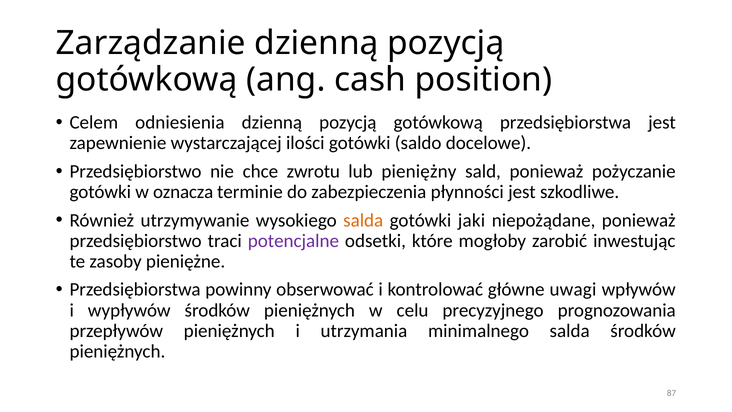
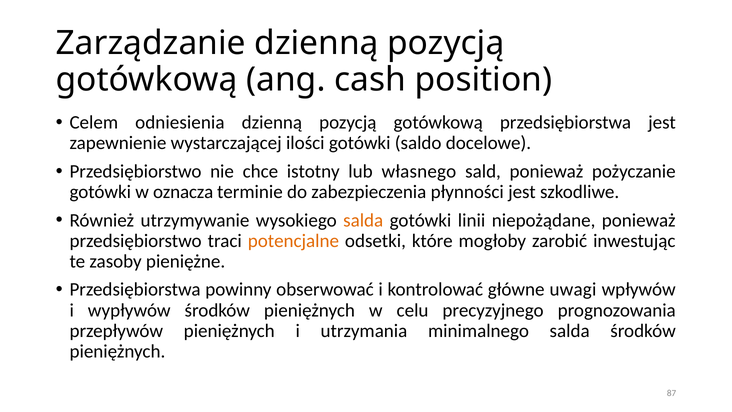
zwrotu: zwrotu -> istotny
pieniężny: pieniężny -> własnego
jaki: jaki -> linii
potencjalne colour: purple -> orange
